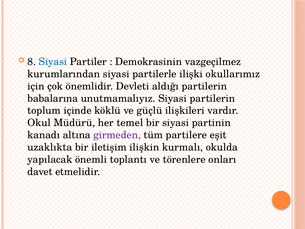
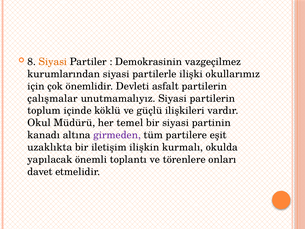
Siyasi at (53, 62) colour: blue -> orange
aldığı: aldığı -> asfalt
babalarına: babalarına -> çalışmalar
